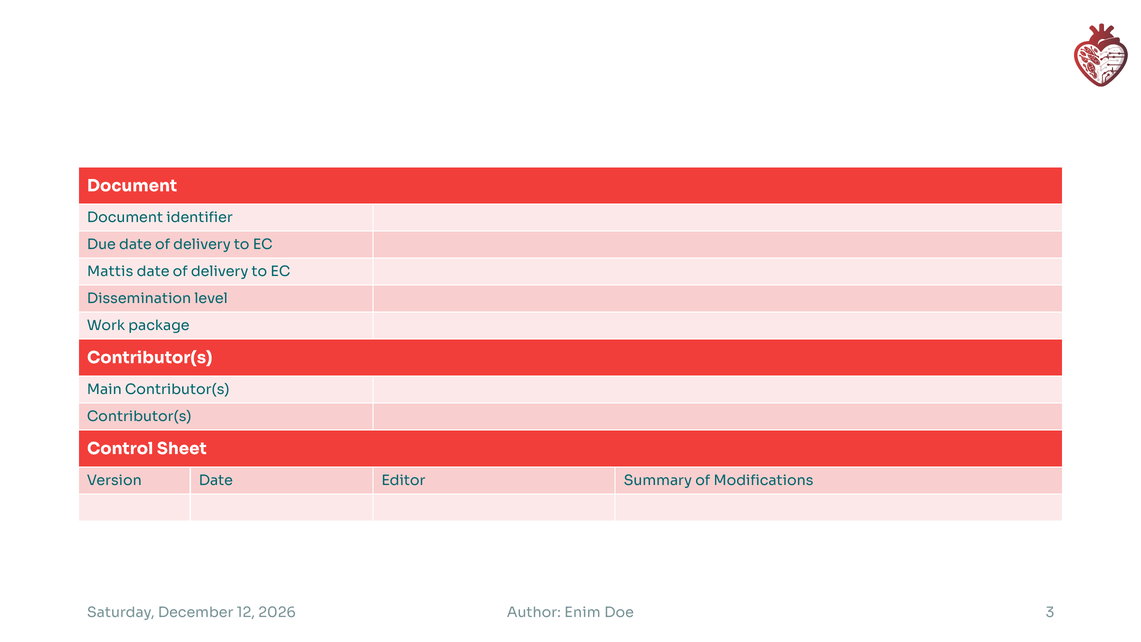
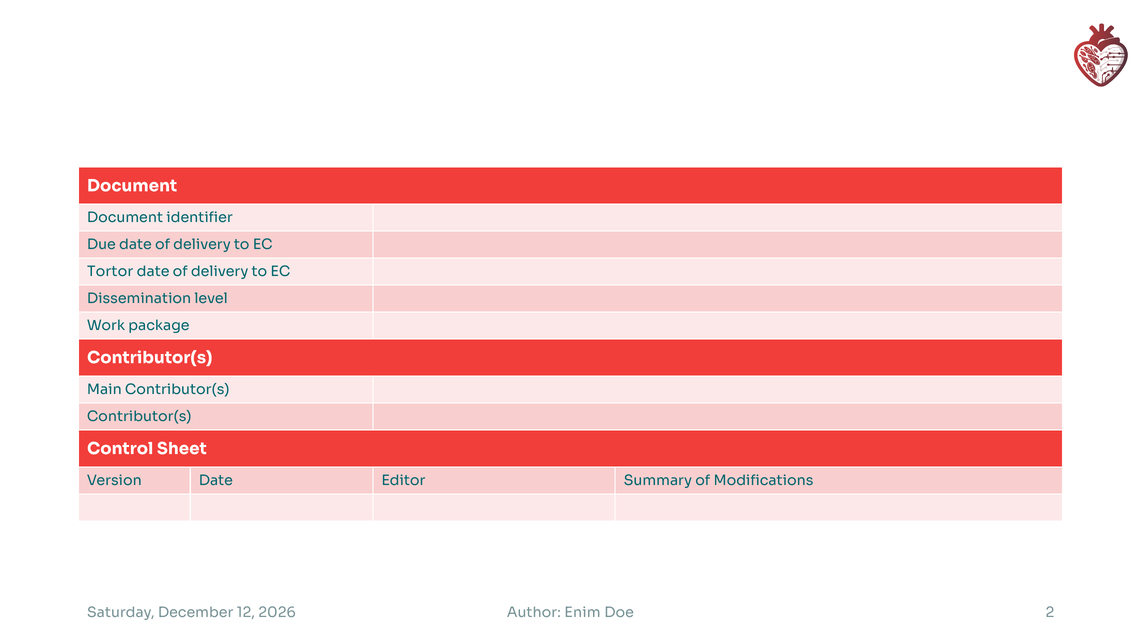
Mattis: Mattis -> Tortor
3: 3 -> 2
